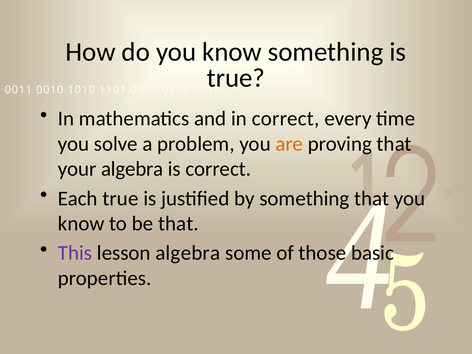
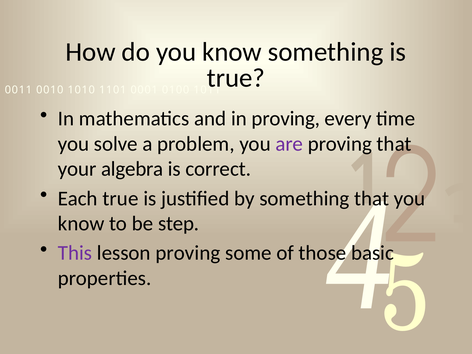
in correct: correct -> proving
are colour: orange -> purple
be that: that -> step
lesson algebra: algebra -> proving
